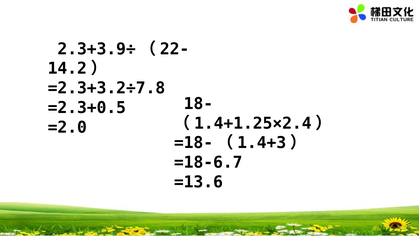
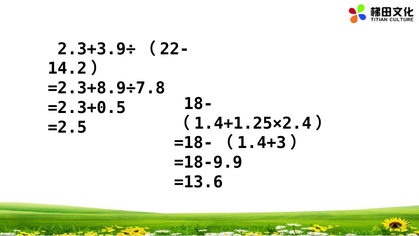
=2.3+3.2÷7.8: =2.3+3.2÷7.8 -> =2.3+8.9÷7.8
=2.0: =2.0 -> =2.5
=18-6.7: =18-6.7 -> =18-9.9
